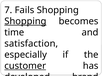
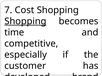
Fails: Fails -> Cost
satisfaction: satisfaction -> competitive
customer underline: present -> none
